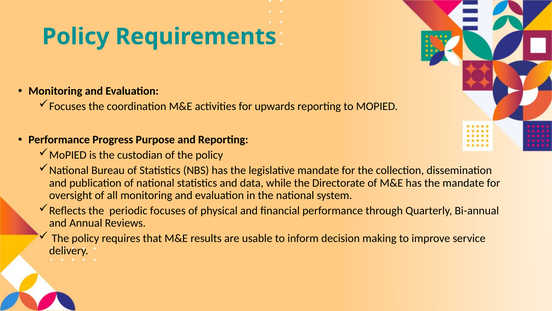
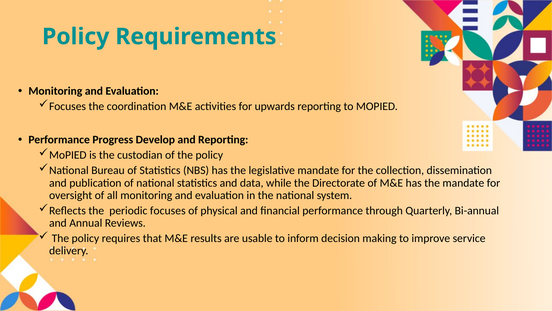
Purpose: Purpose -> Develop
